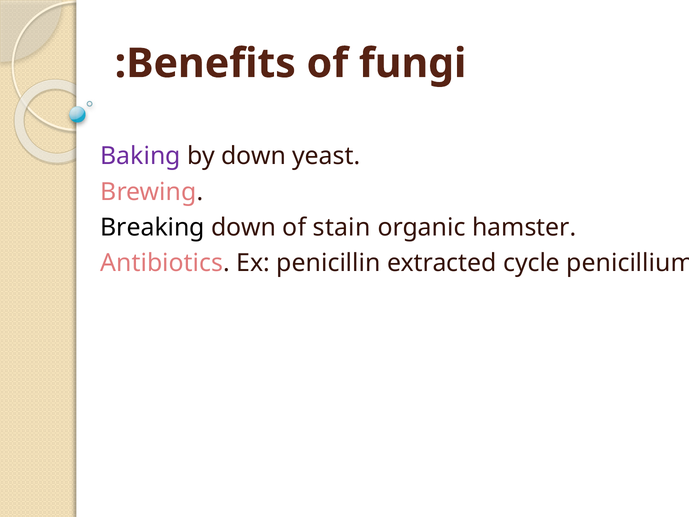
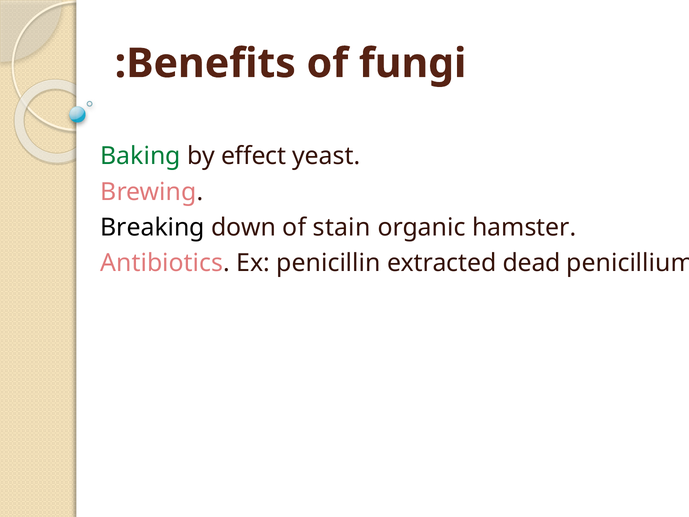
Baking colour: purple -> green
by down: down -> effect
cycle: cycle -> dead
